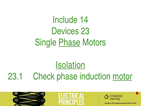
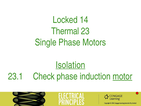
Include: Include -> Locked
Devices: Devices -> Thermal
Phase at (69, 42) underline: present -> none
